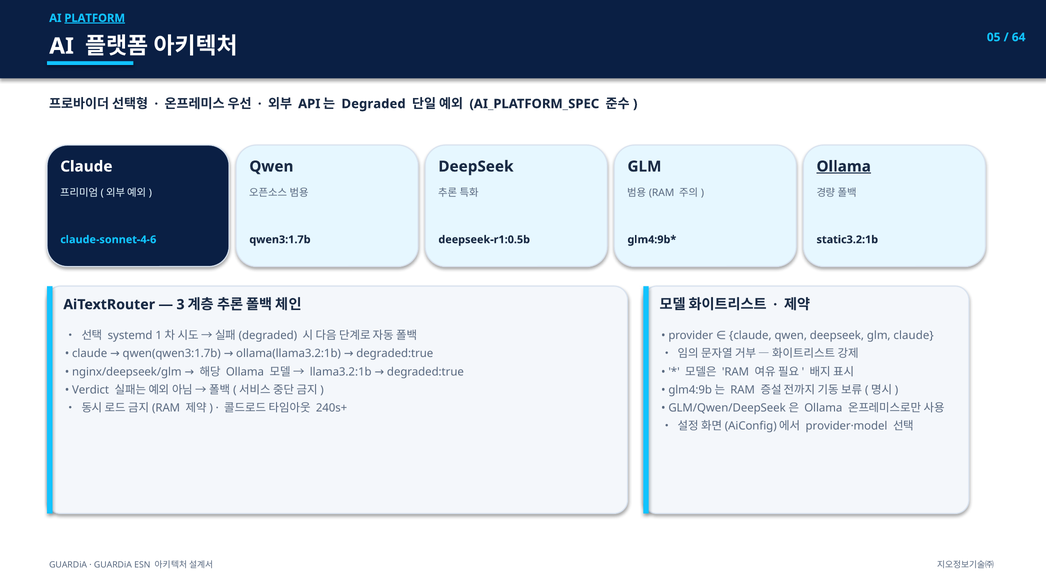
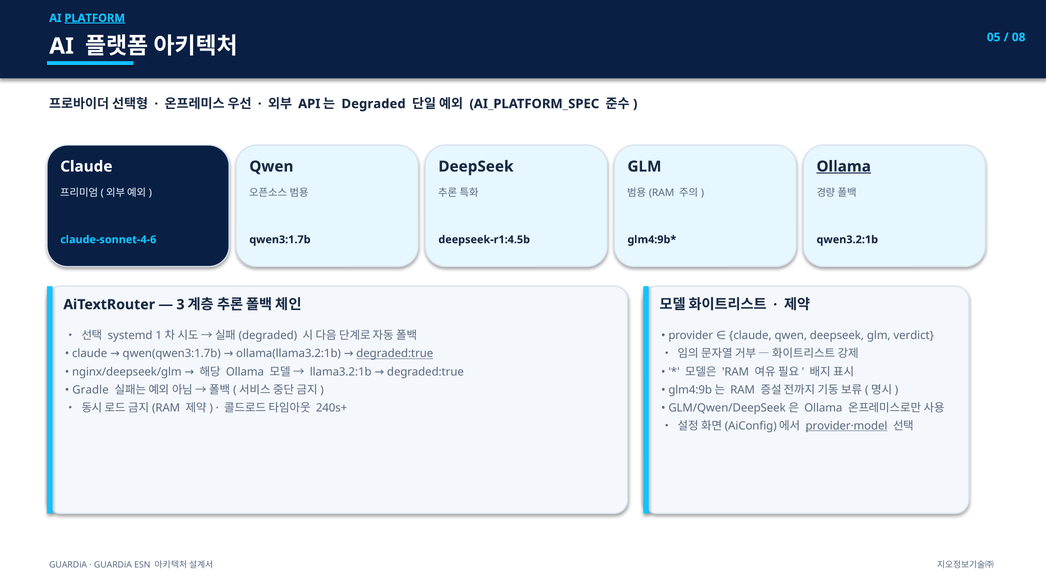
64: 64 -> 08
deepseek-r1:0.5b: deepseek-r1:0.5b -> deepseek-r1:4.5b
static3.2:1b: static3.2:1b -> qwen3.2:1b
glm claude: claude -> verdict
degraded:true at (395, 354) underline: none -> present
Verdict: Verdict -> Gradle
provider·model underline: none -> present
